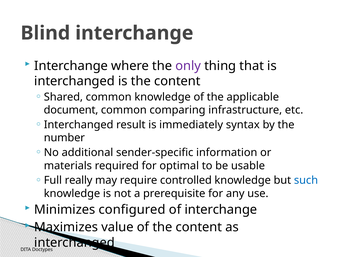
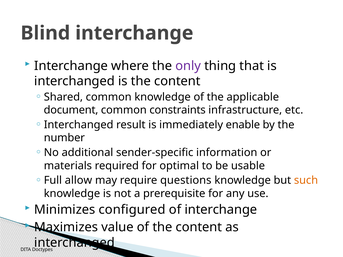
comparing: comparing -> constraints
syntax: syntax -> enable
really: really -> allow
controlled: controlled -> questions
such colour: blue -> orange
